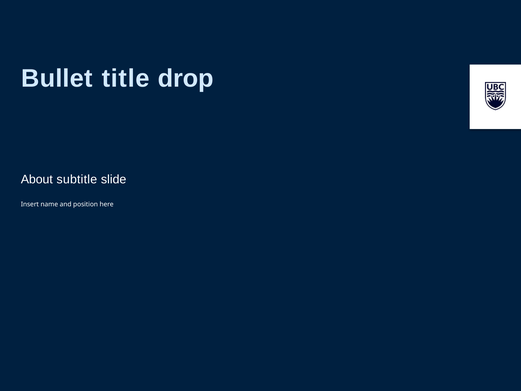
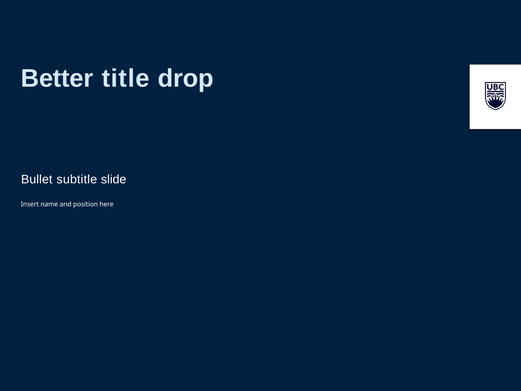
Bullet: Bullet -> Better
About: About -> Bullet
